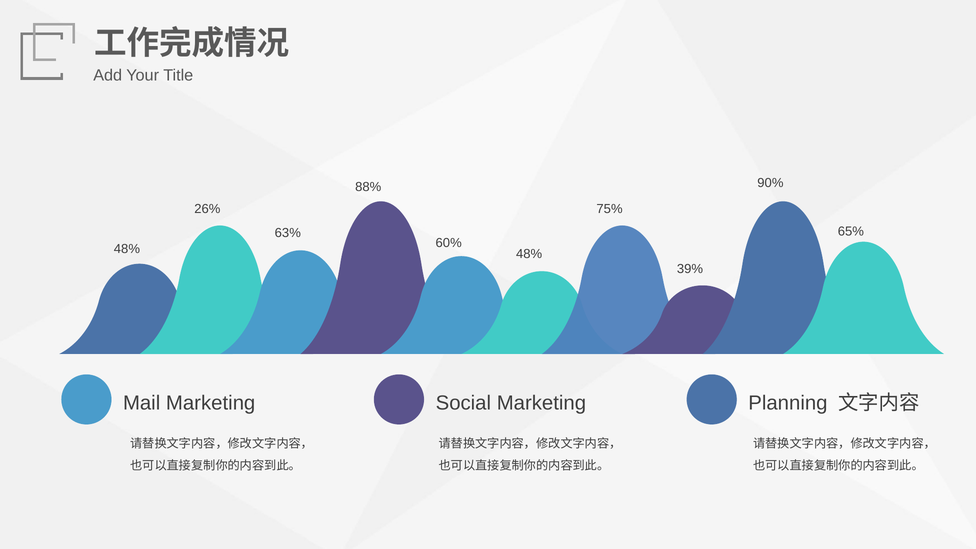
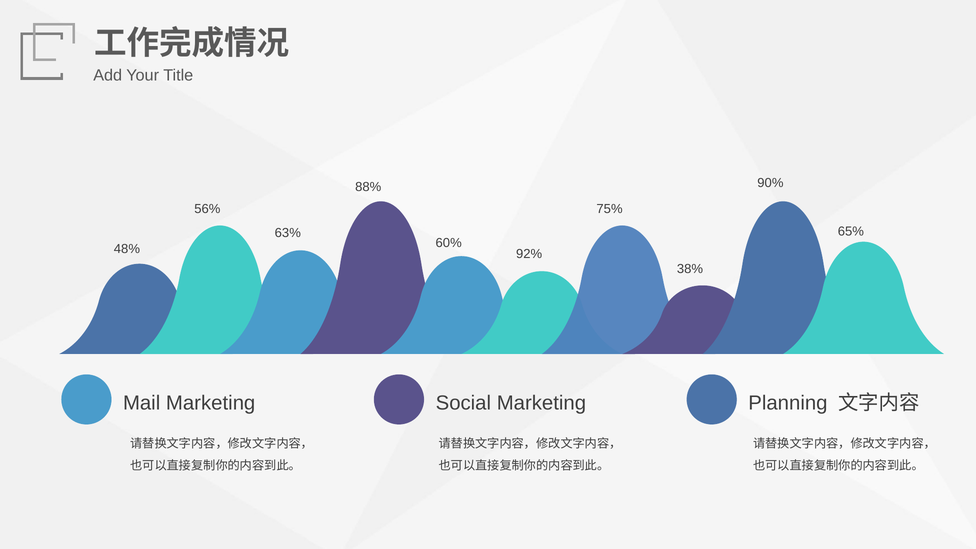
26%: 26% -> 56%
48% at (529, 254): 48% -> 92%
39%: 39% -> 38%
